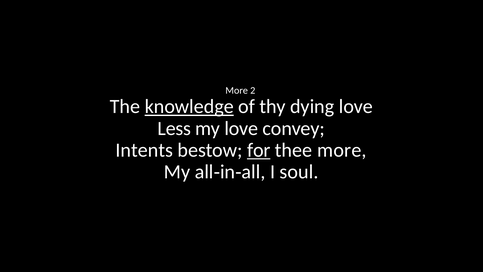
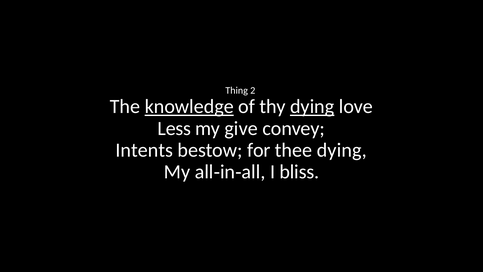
More at (237, 90): More -> Thing
dying at (312, 106) underline: none -> present
my love: love -> give
for underline: present -> none
thee more: more -> dying
soul: soul -> bliss
